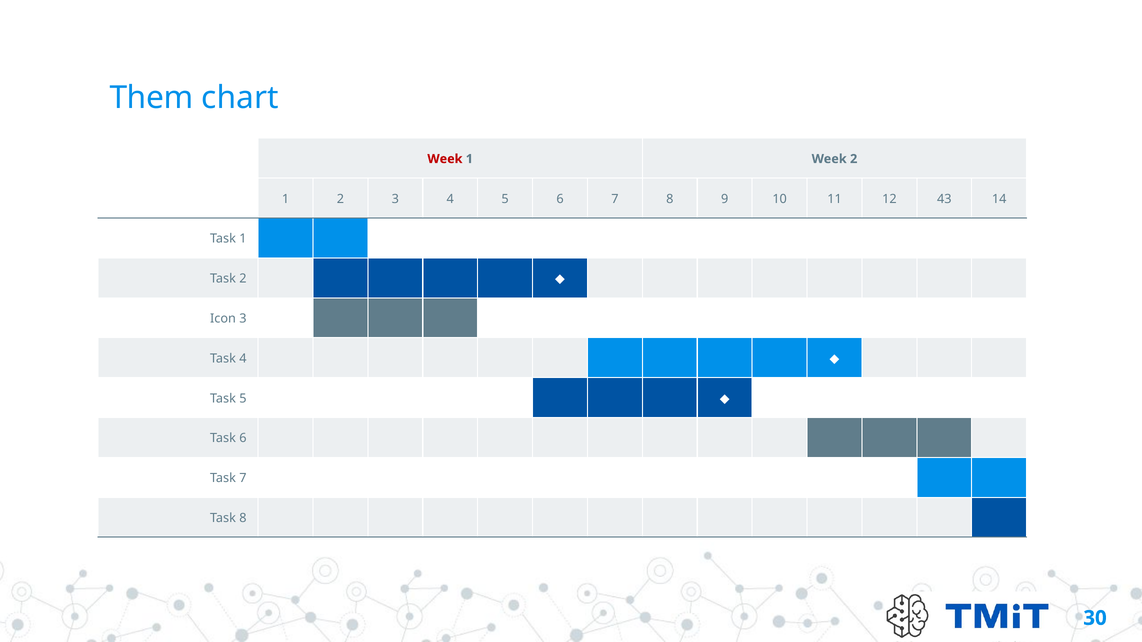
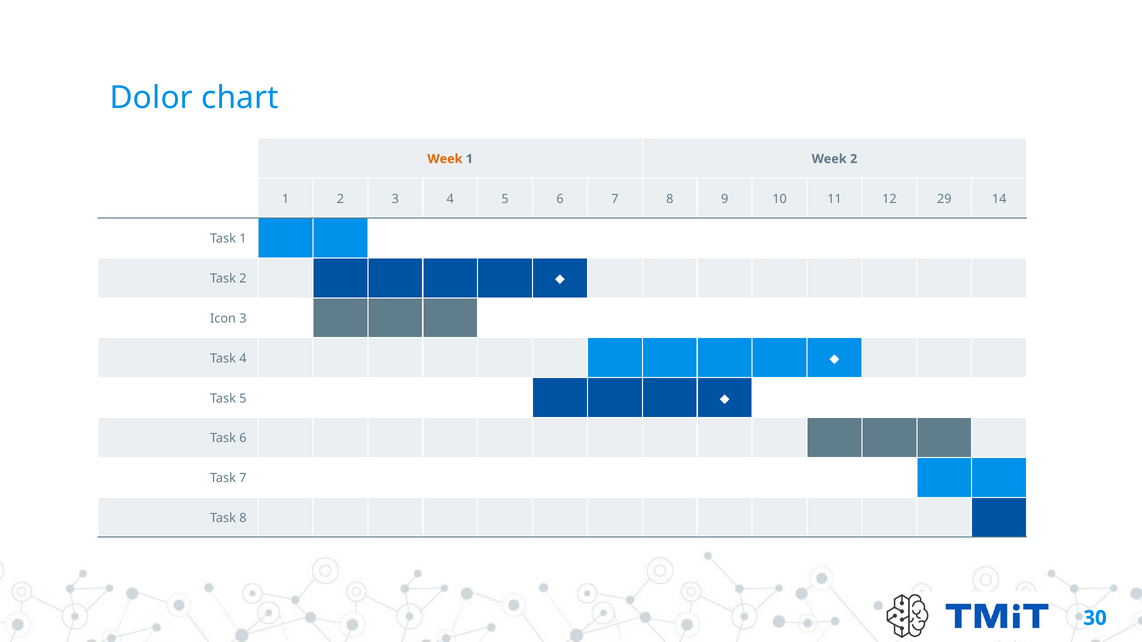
Them: Them -> Dolor
Week at (445, 159) colour: red -> orange
43: 43 -> 29
